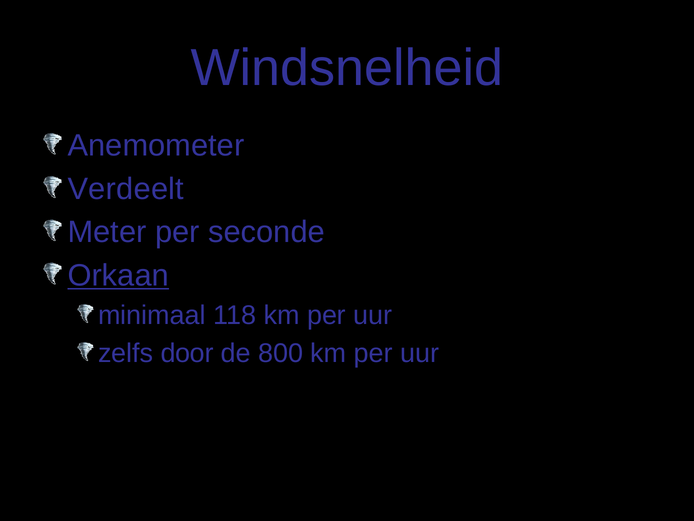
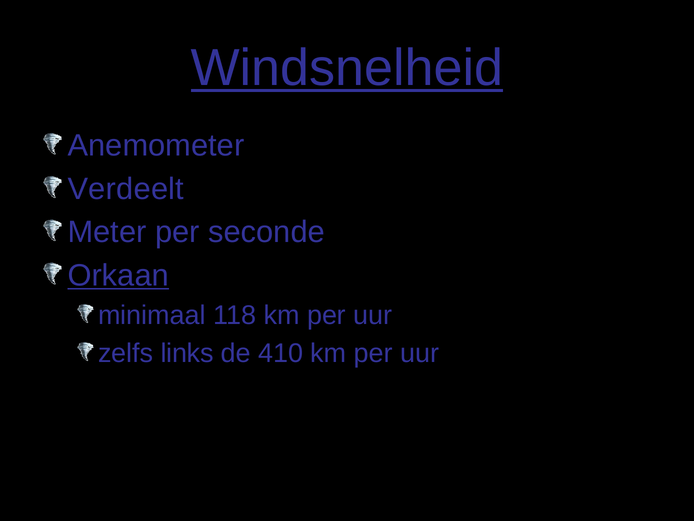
Windsnelheid underline: none -> present
door: door -> links
800: 800 -> 410
